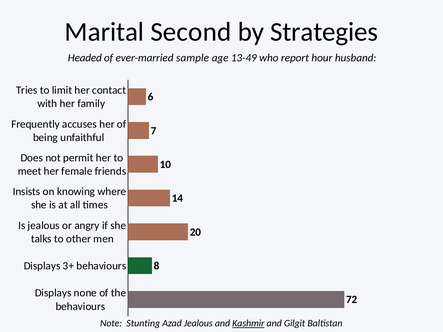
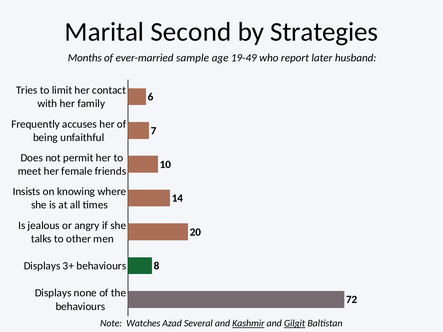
Headed: Headed -> Months
13-49: 13-49 -> 19-49
hour: hour -> later
Stunting: Stunting -> Watches
Azad Jealous: Jealous -> Several
Gilgit underline: none -> present
